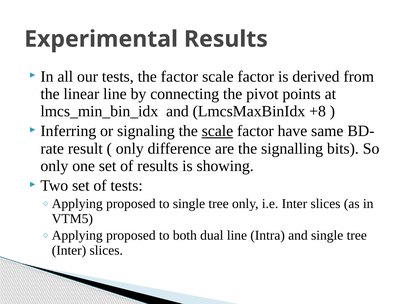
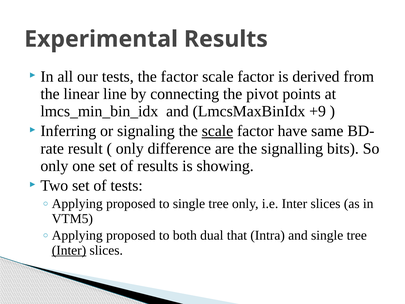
+8: +8 -> +9
dual line: line -> that
Inter at (69, 250) underline: none -> present
